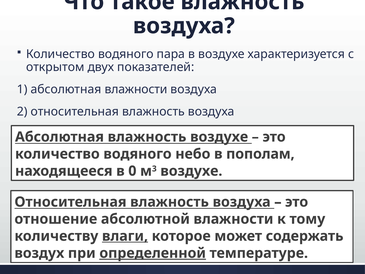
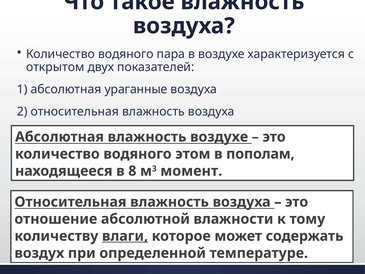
абсолютная влажности: влажности -> ураганные
небо: небо -> этом
0: 0 -> 8
воздухе at (191, 171): воздухе -> момент
определенной underline: present -> none
